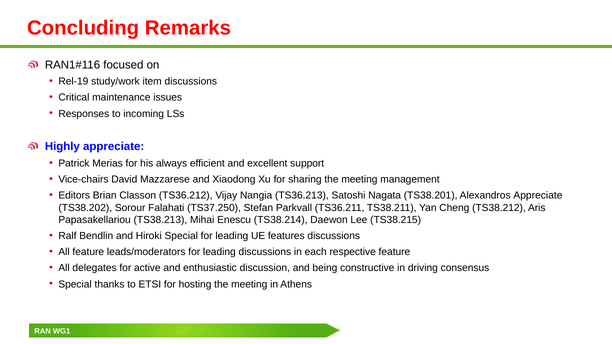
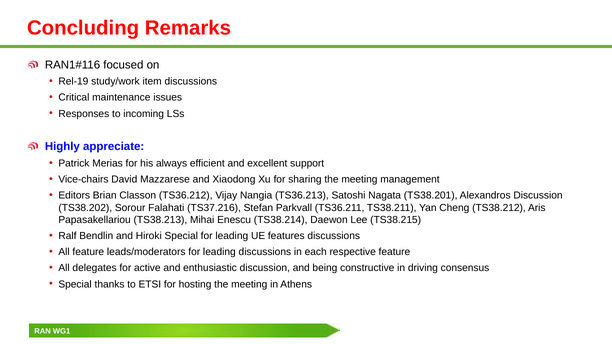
Alexandros Appreciate: Appreciate -> Discussion
TS37.250: TS37.250 -> TS37.216
